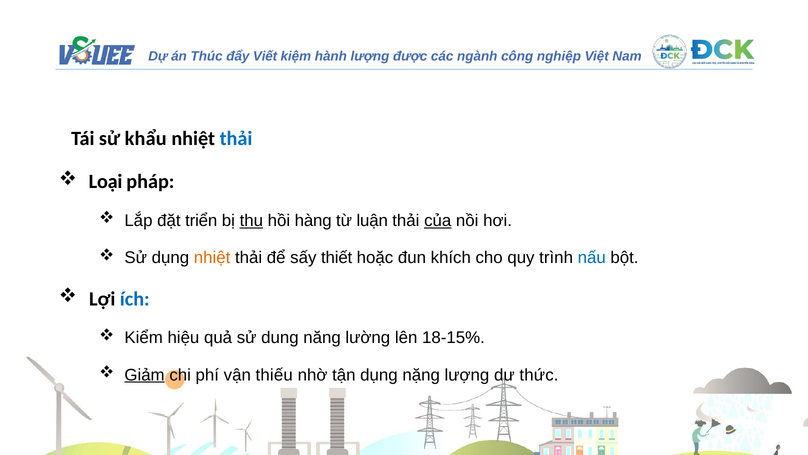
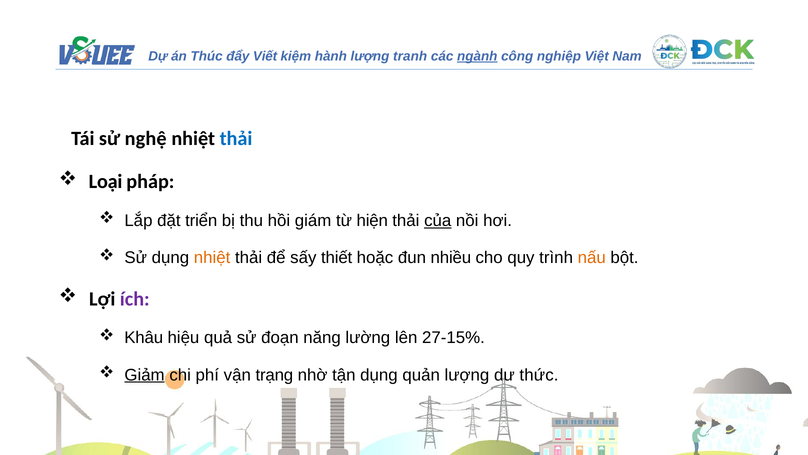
được: được -> tranh
ngành at (477, 56) underline: none -> present
khẩu: khẩu -> nghệ
thu underline: present -> none
hàng: hàng -> giám
luận: luận -> hiện
khích: khích -> nhiều
nấu colour: blue -> orange
ích colour: blue -> purple
Kiểm: Kiểm -> Khâu
dung: dung -> đoạn
18-15%: 18-15% -> 27-15%
thiếu: thiếu -> trạng
nặng: nặng -> quản
